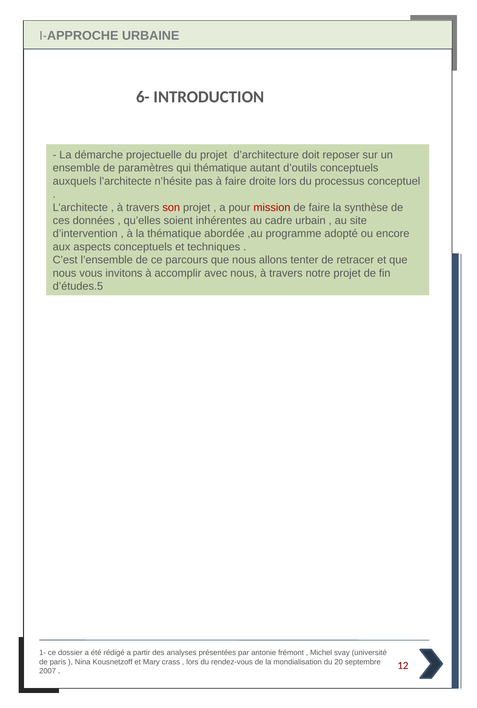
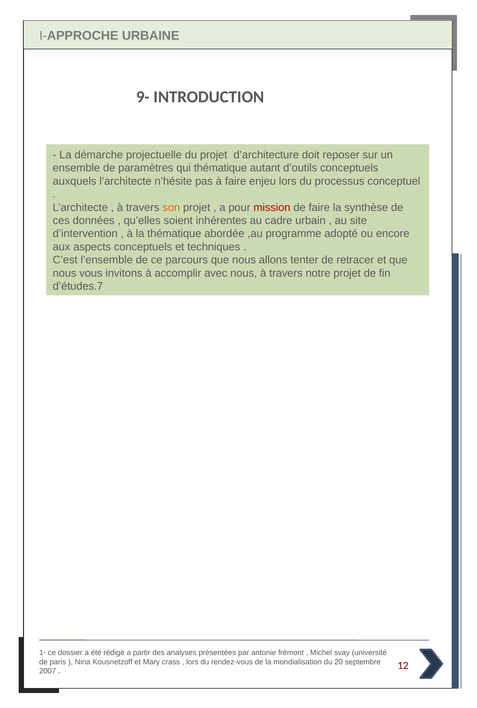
6-: 6- -> 9-
droite: droite -> enjeu
son colour: red -> orange
d’études.5: d’études.5 -> d’études.7
